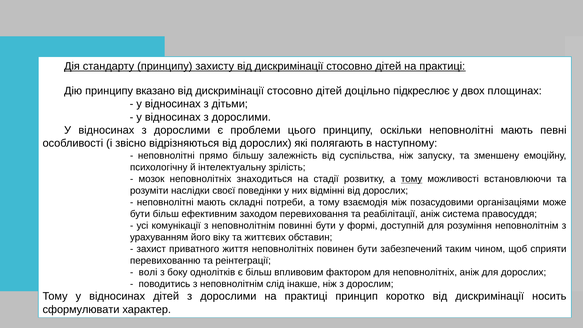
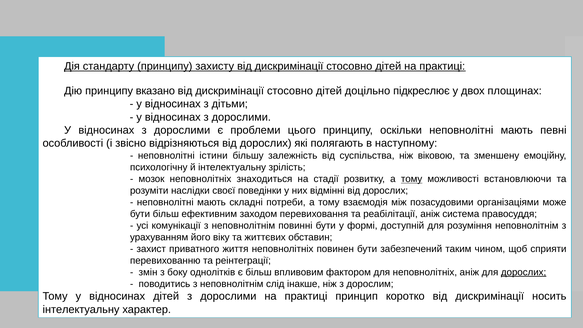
прямо: прямо -> істини
запуску: запуску -> віковою
волі: волі -> змін
дорослих at (524, 272) underline: none -> present
сформулювати at (81, 309): сформулювати -> інтелектуальну
